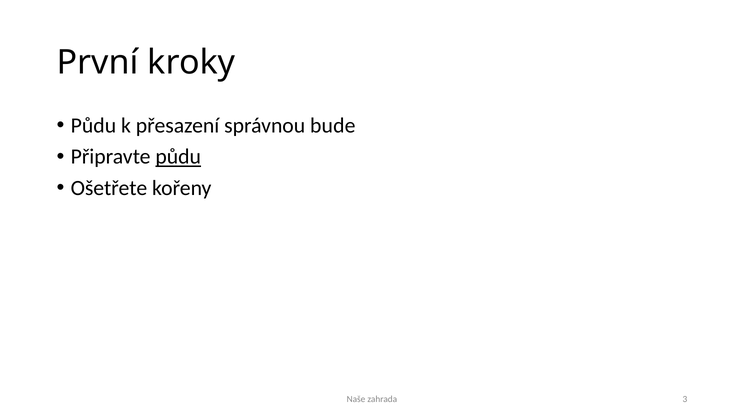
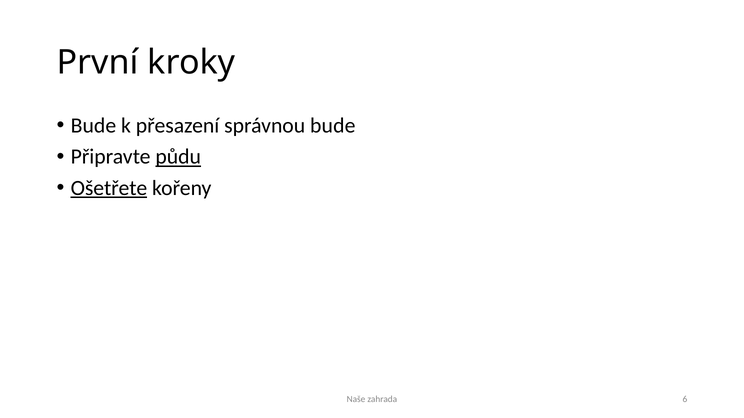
Půdu at (93, 126): Půdu -> Bude
Ošetřete underline: none -> present
3: 3 -> 6
